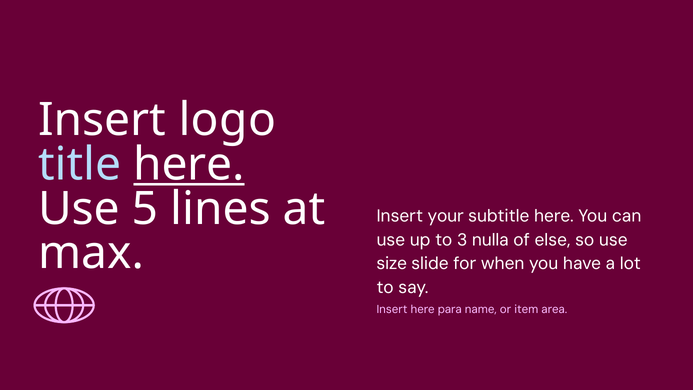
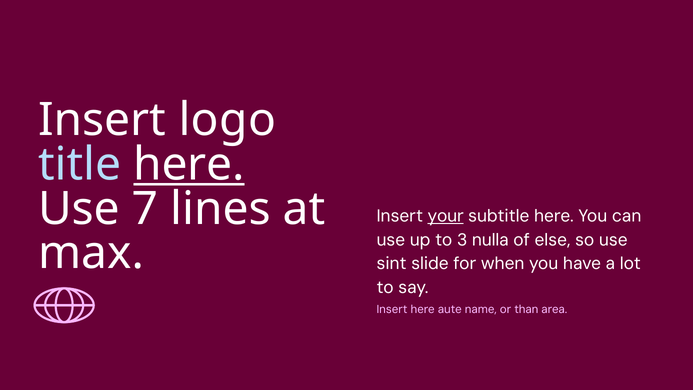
5: 5 -> 7
your underline: none -> present
size: size -> sint
para: para -> aute
item: item -> than
